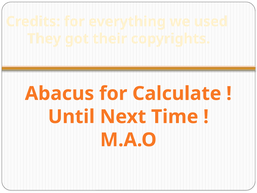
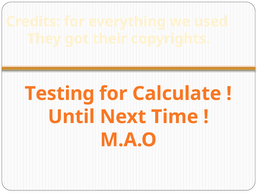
Abacus: Abacus -> Testing
